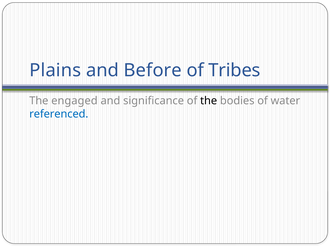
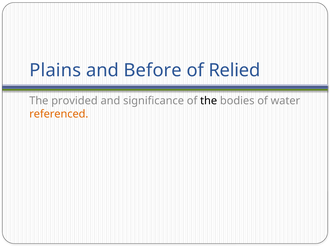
Tribes: Tribes -> Relied
engaged: engaged -> provided
referenced colour: blue -> orange
